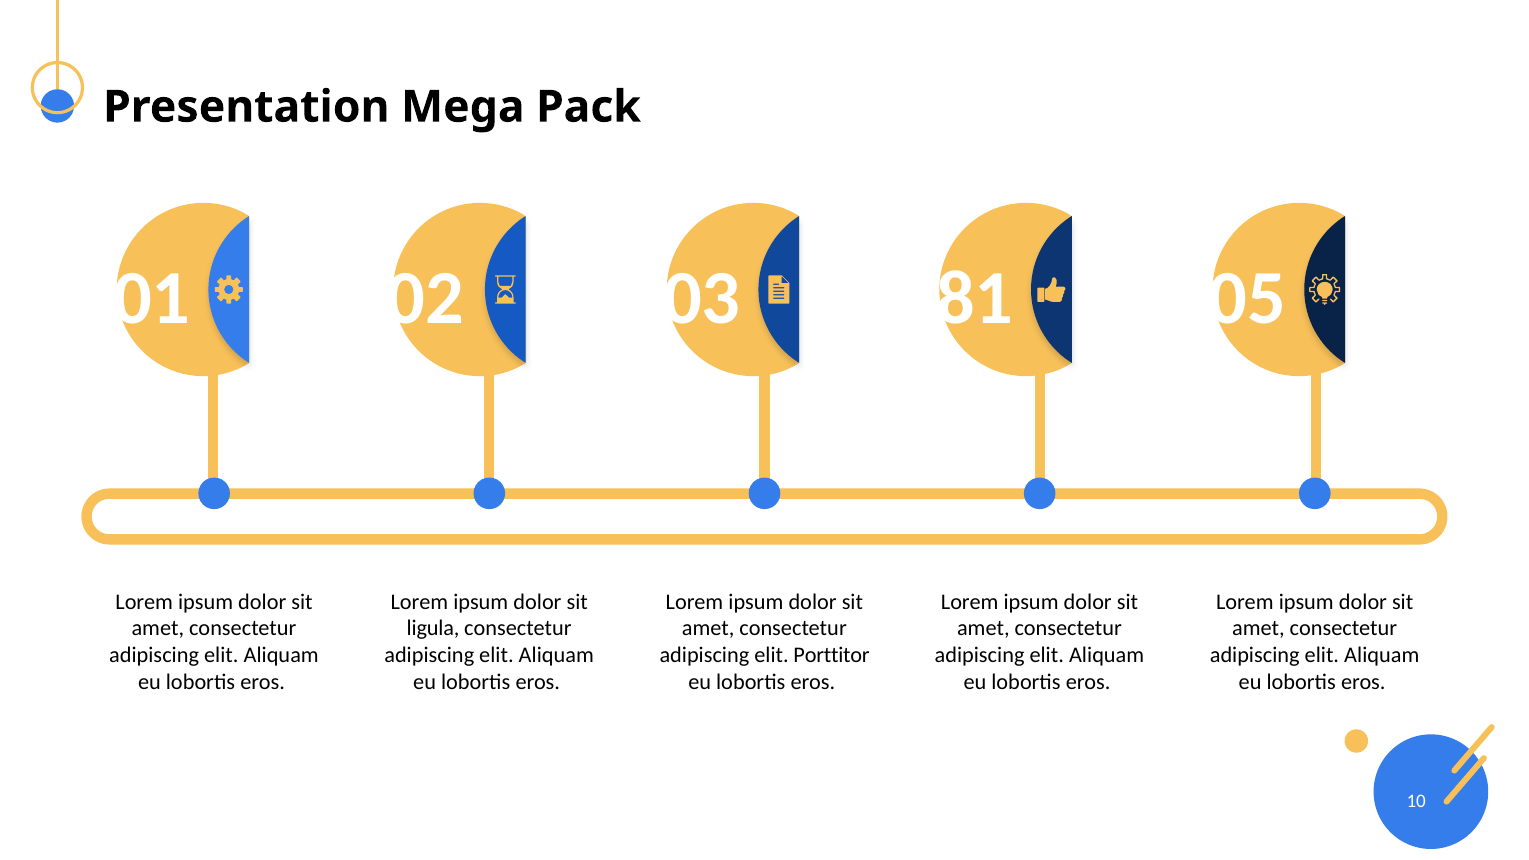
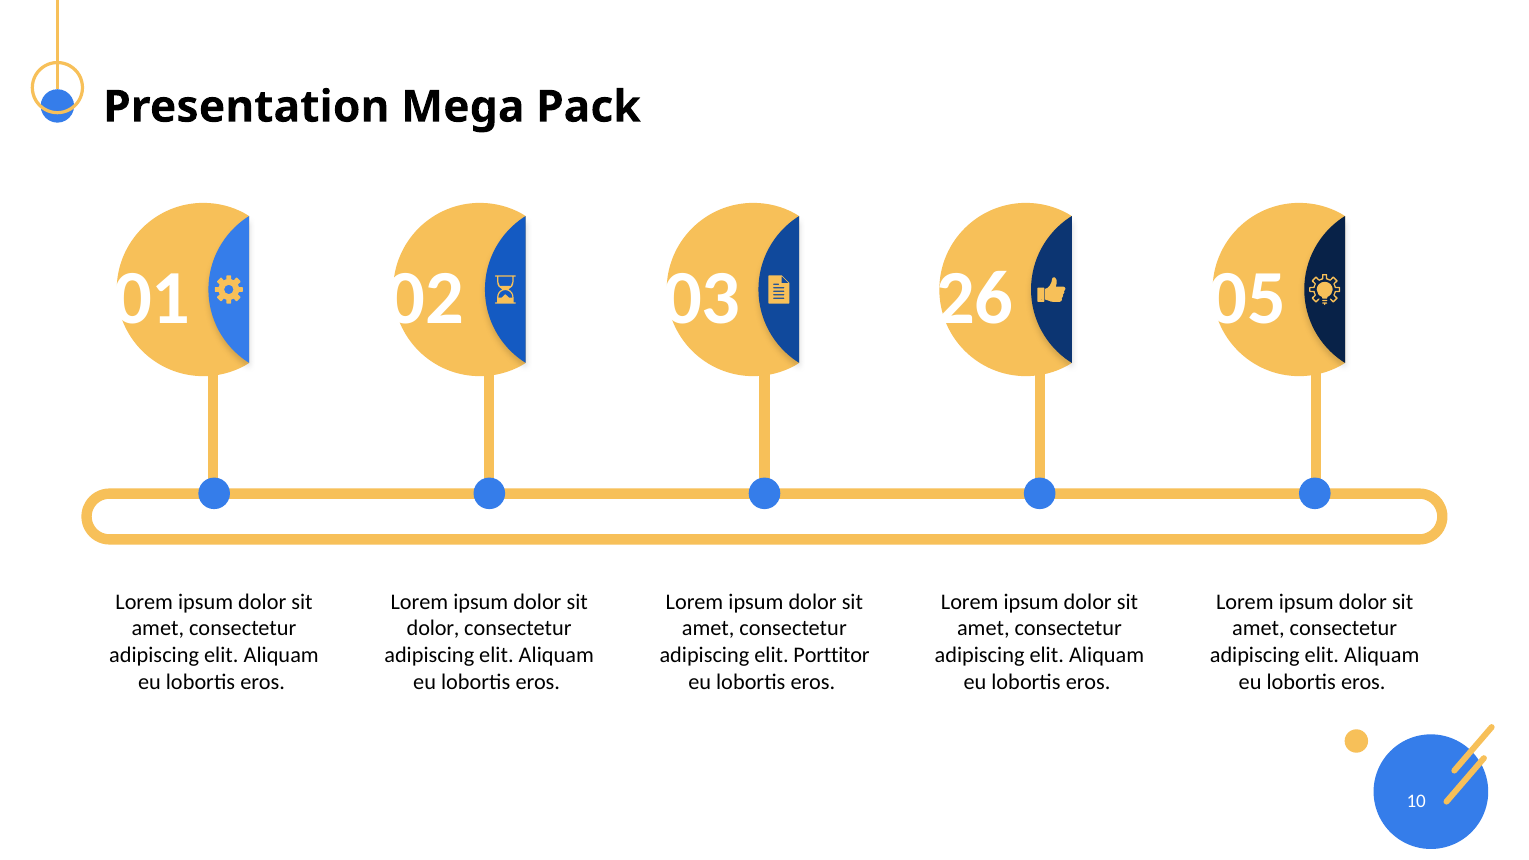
81: 81 -> 26
ligula at (433, 629): ligula -> dolor
